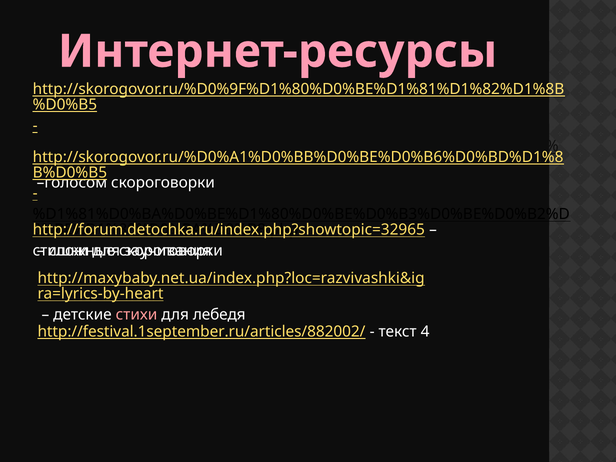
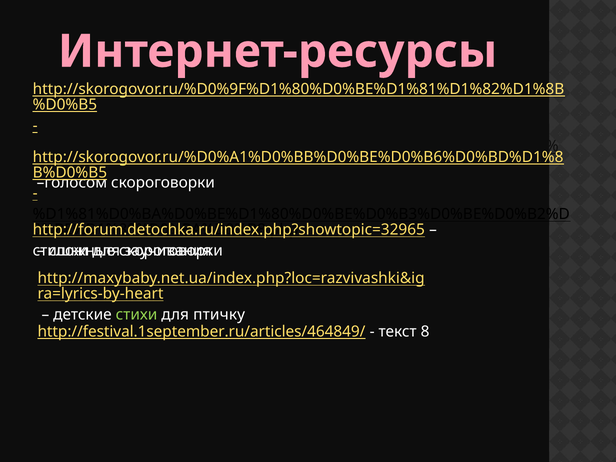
стихи colour: pink -> light green
лебедя: лебедя -> птичку
http://festival.1september.ru/articles/882002/: http://festival.1september.ru/articles/882002/ -> http://festival.1september.ru/articles/464849/
4: 4 -> 8
